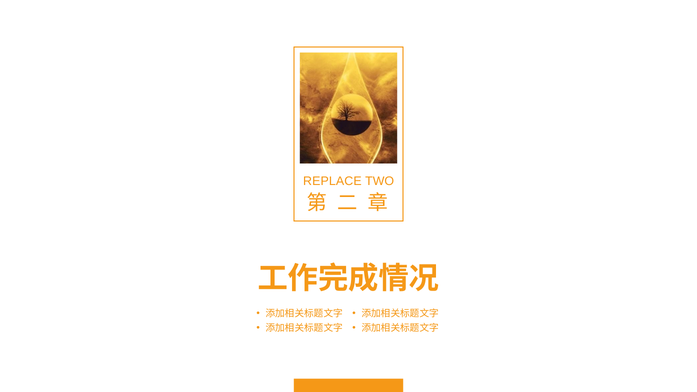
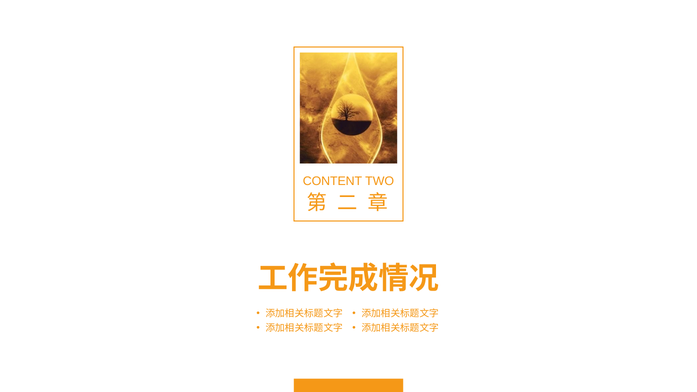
REPLACE: REPLACE -> CONTENT
